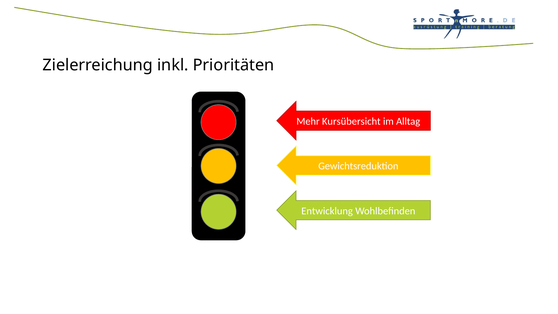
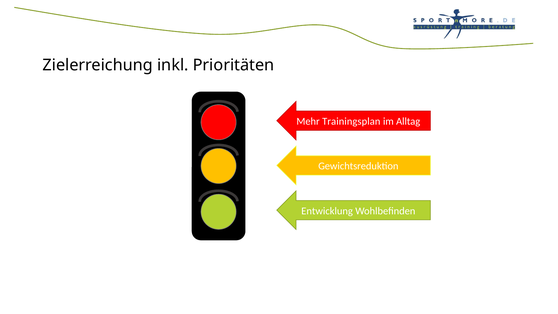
Kursübersicht: Kursübersicht -> Trainingsplan
